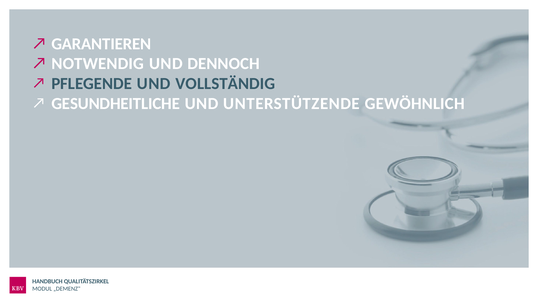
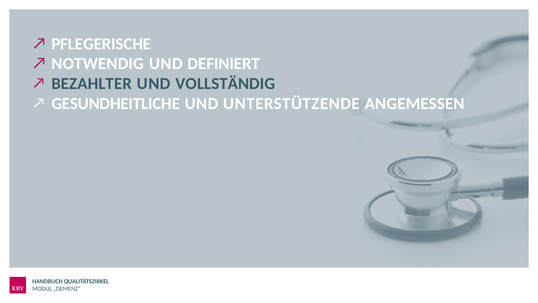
GARANTIEREN: GARANTIEREN -> PFLEGERISCHE
DENNOCH: DENNOCH -> DEFINIERT
PFLEGENDE: PFLEGENDE -> BEZAHLTER
GEWÖHNLICH: GEWÖHNLICH -> ANGEMESSEN
